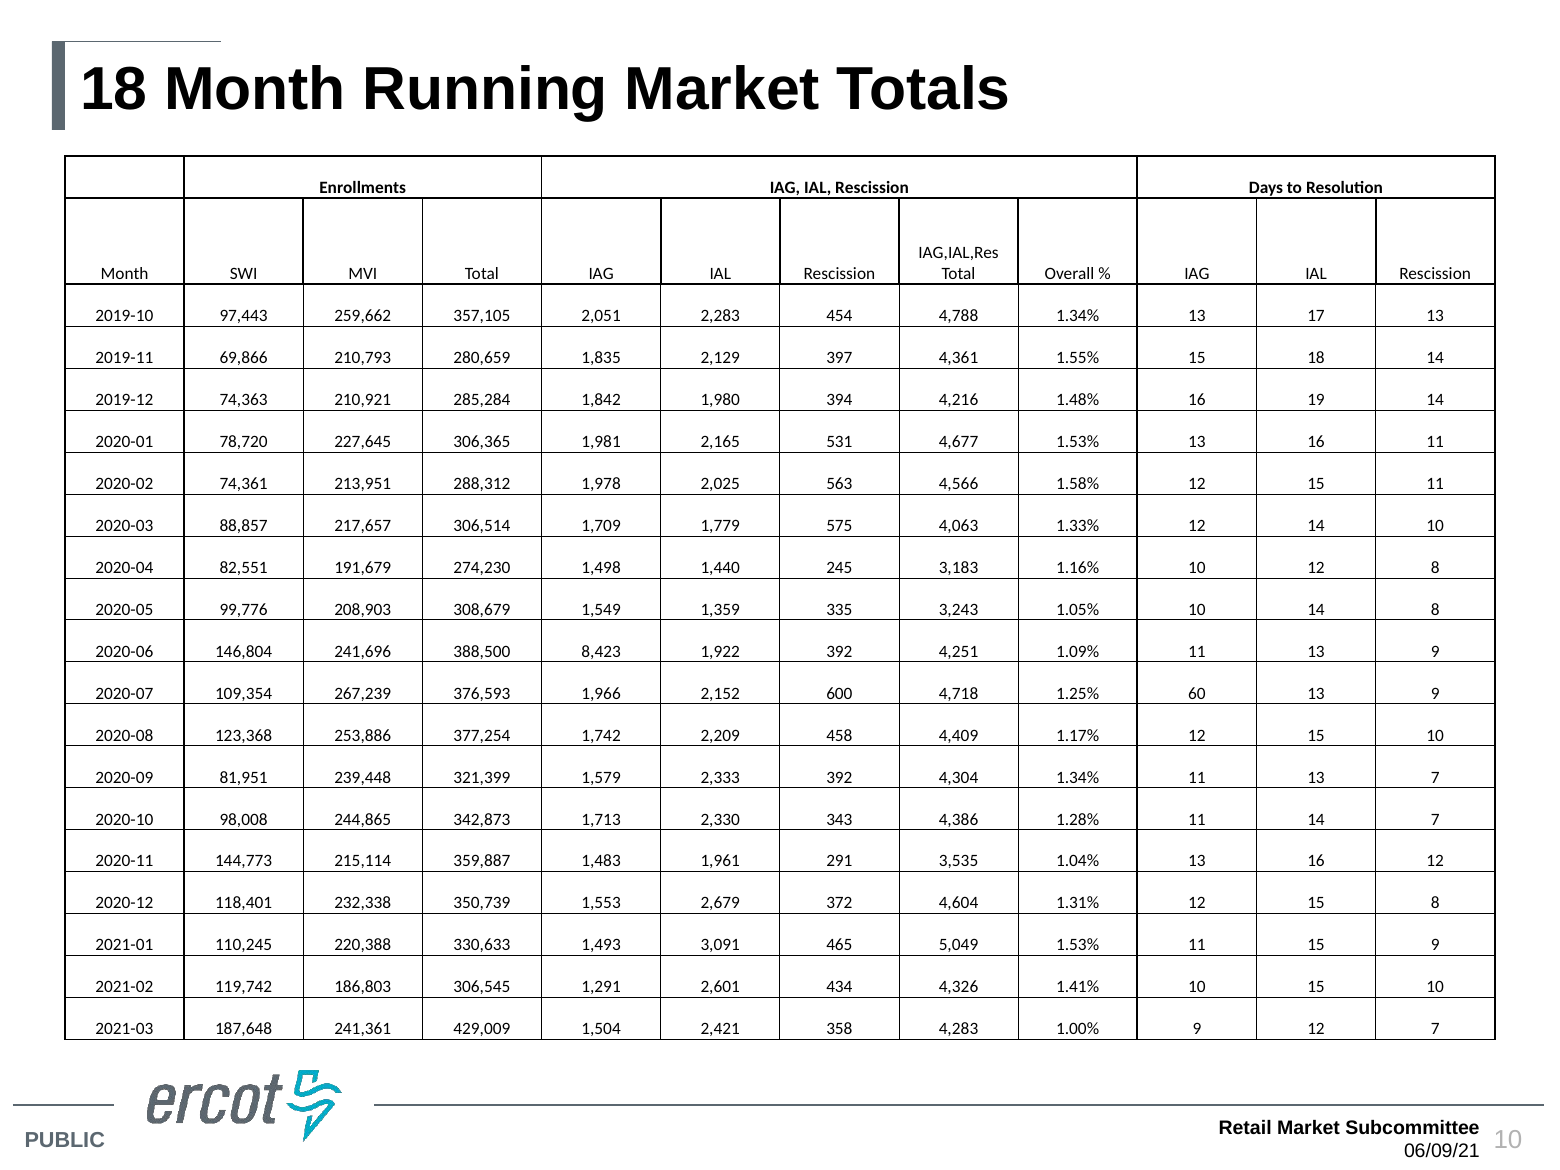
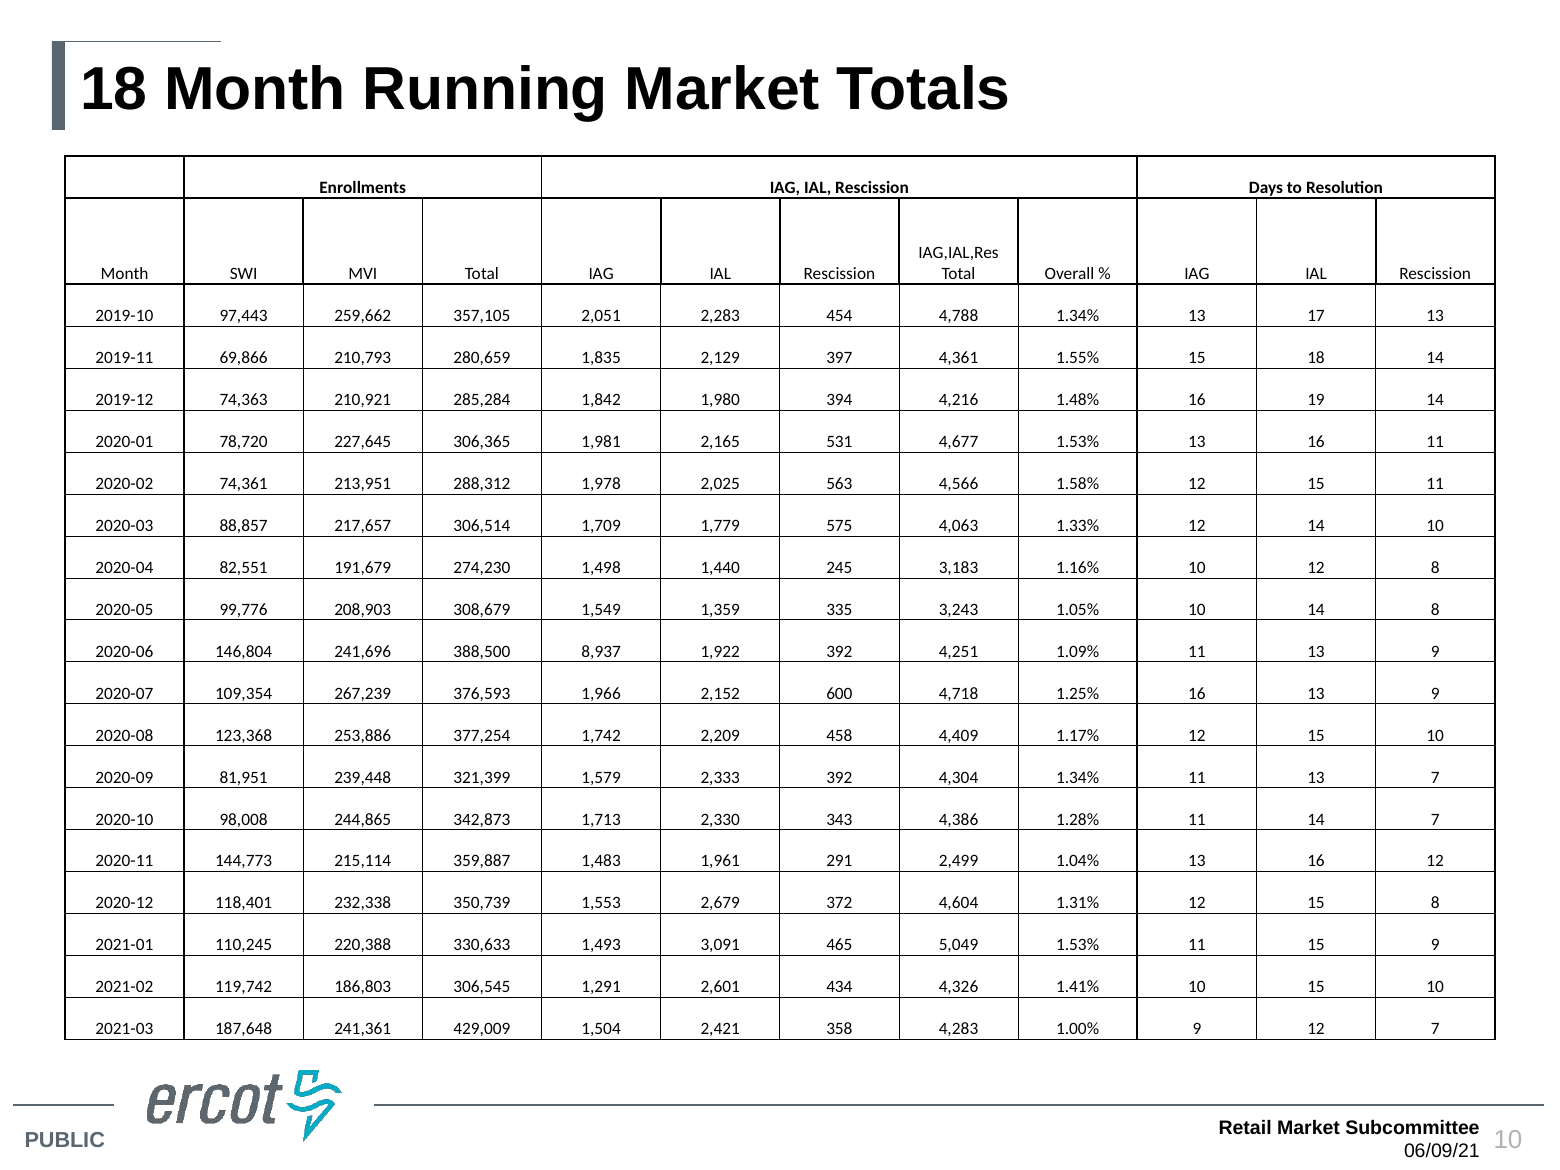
8,423: 8,423 -> 8,937
1.25% 60: 60 -> 16
3,535: 3,535 -> 2,499
